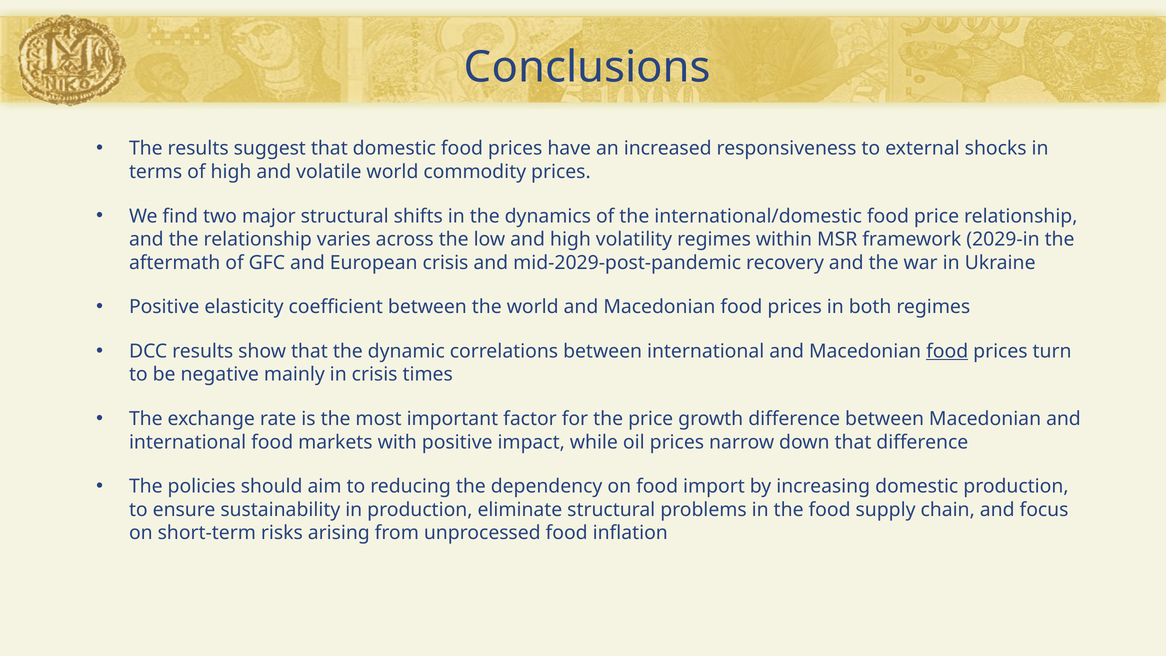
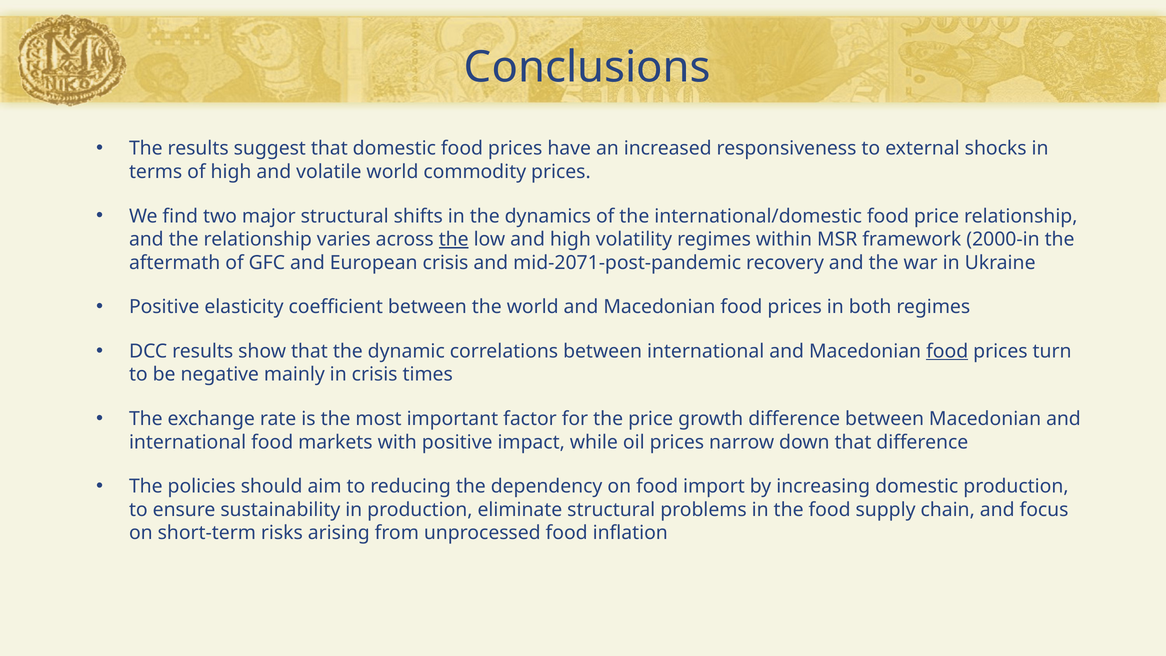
the at (454, 239) underline: none -> present
2029-in: 2029-in -> 2000-in
mid-2029-post-pandemic: mid-2029-post-pandemic -> mid-2071-post-pandemic
